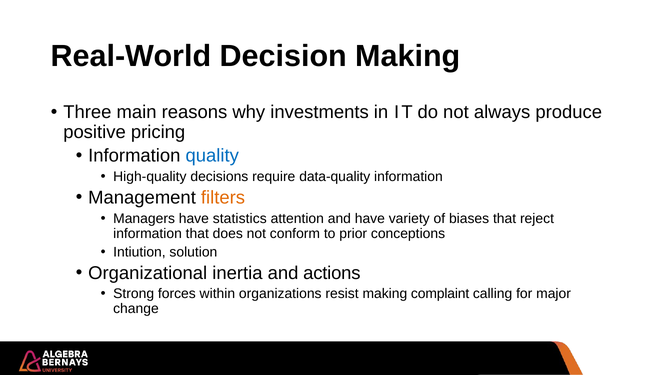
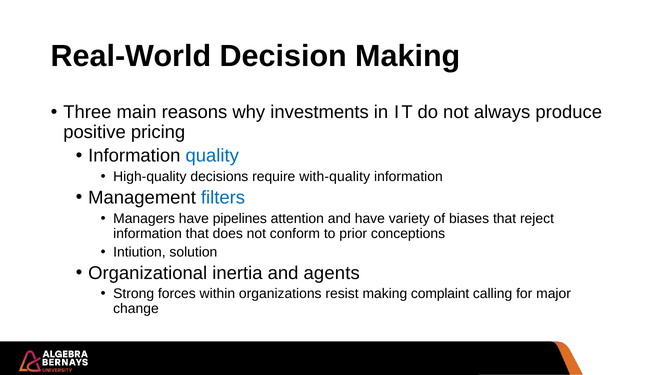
data-quality: data-quality -> with-quality
filters colour: orange -> blue
statistics: statistics -> pipelines
actions: actions -> agents
